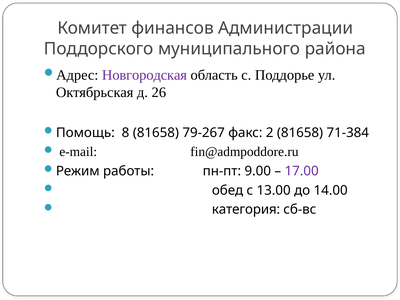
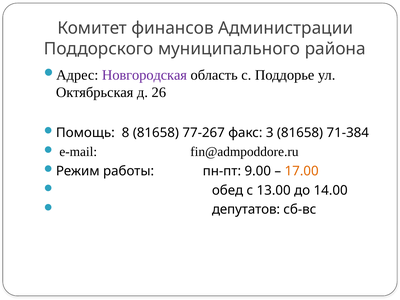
79-267: 79-267 -> 77-267
2: 2 -> 3
17.00 colour: purple -> orange
категория: категория -> депутатов
